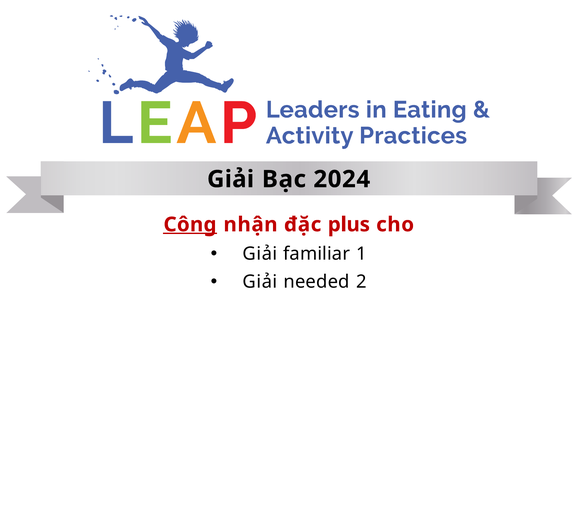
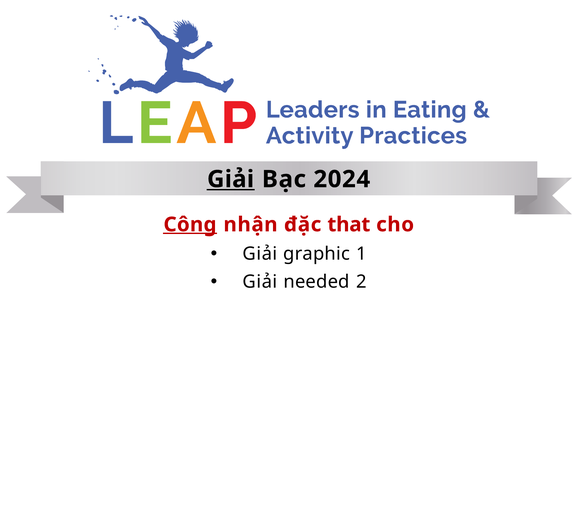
Giải at (231, 179) underline: none -> present
plus: plus -> that
familiar: familiar -> graphic
